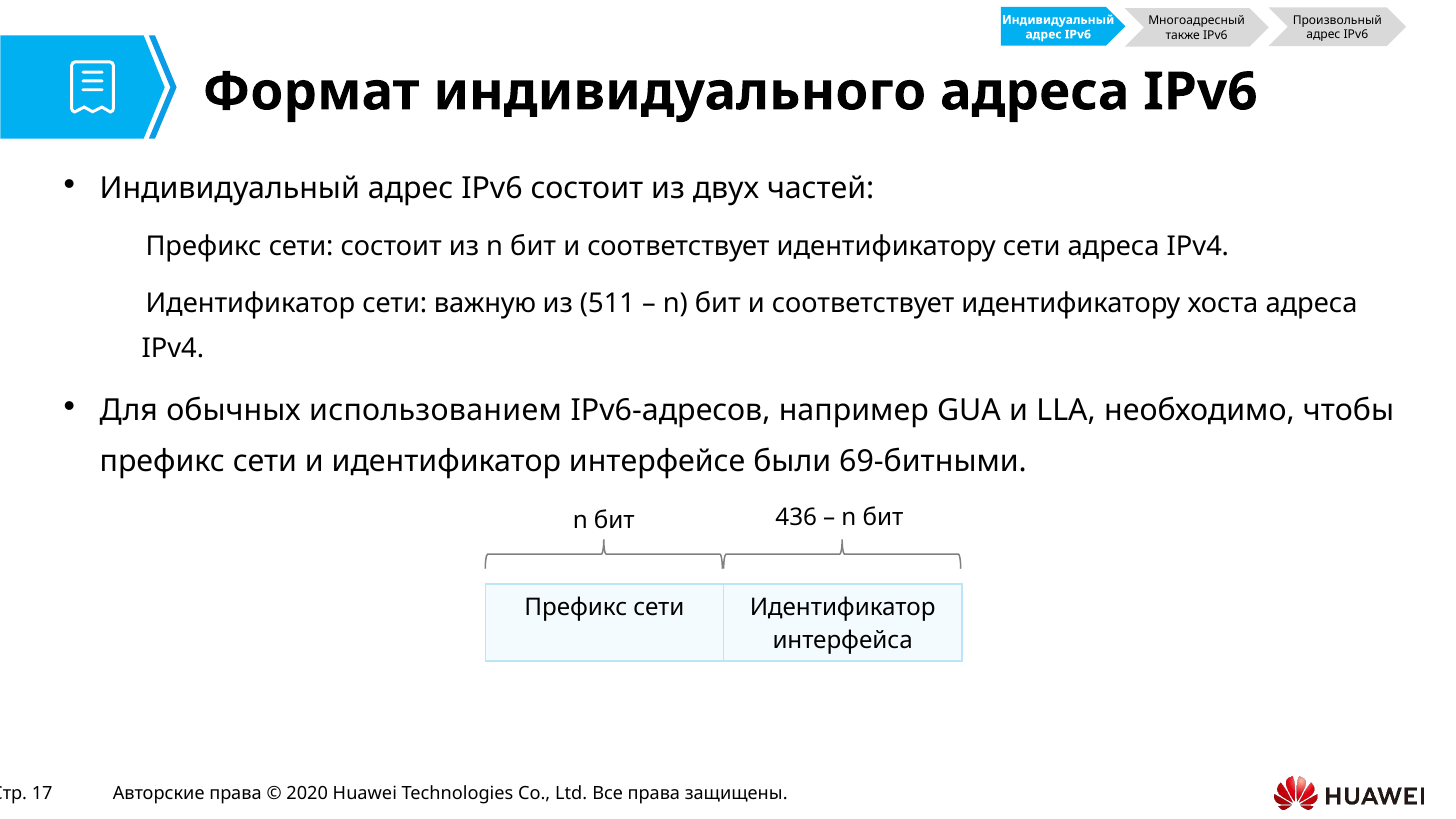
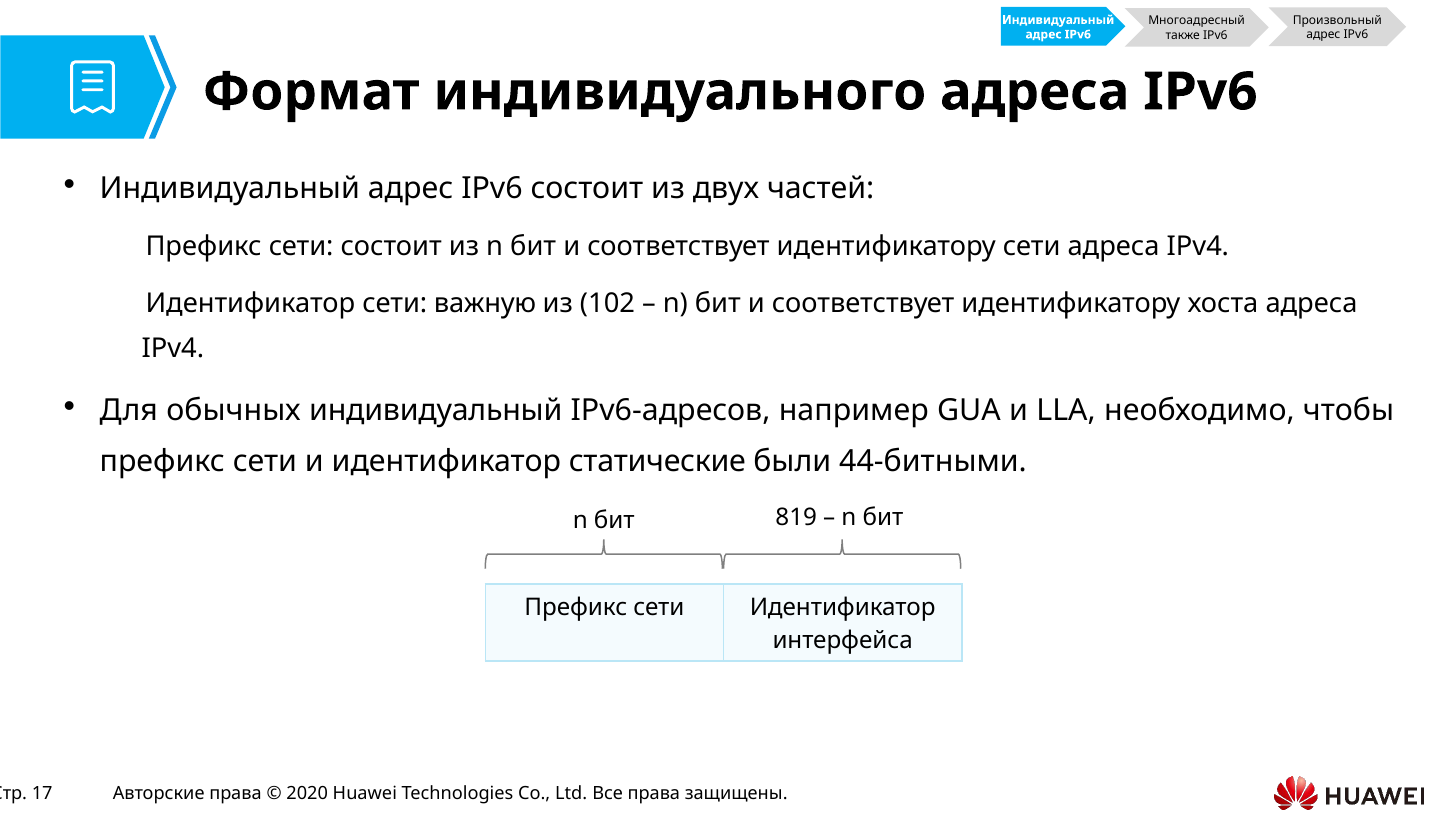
511: 511 -> 102
обычных использованием: использованием -> индивидуальный
интерфейсе: интерфейсе -> статические
69-битными: 69-битными -> 44-битными
436: 436 -> 819
